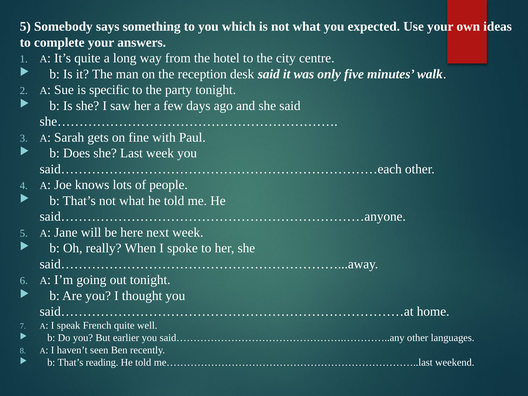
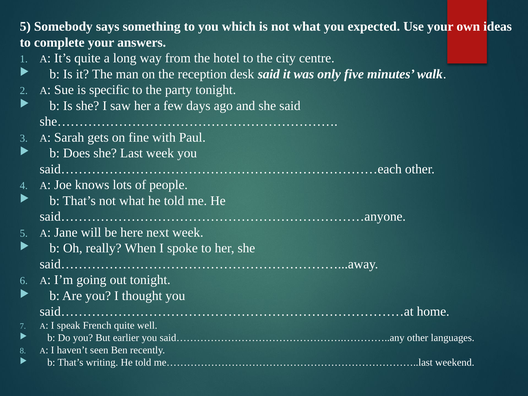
reading: reading -> writing
